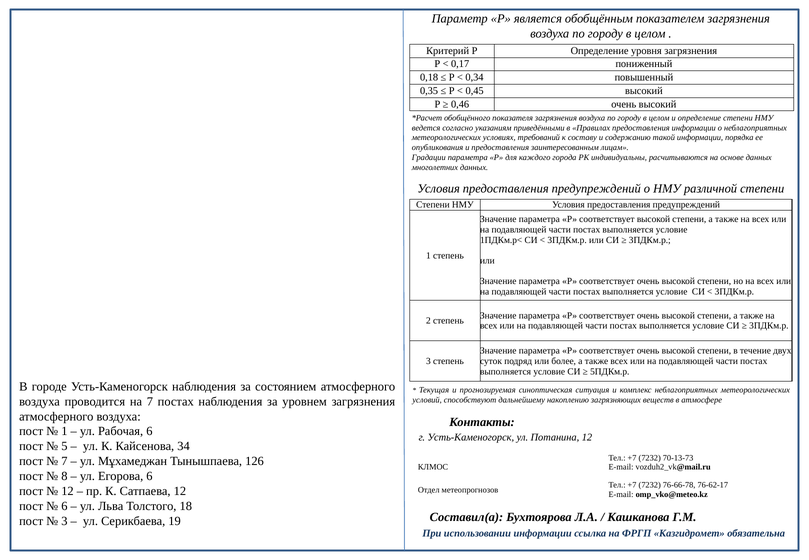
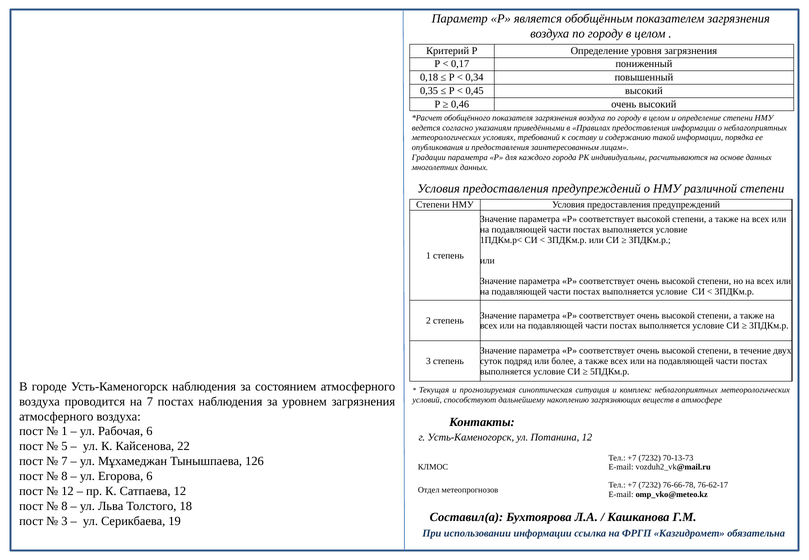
34: 34 -> 22
6 at (64, 506): 6 -> 8
